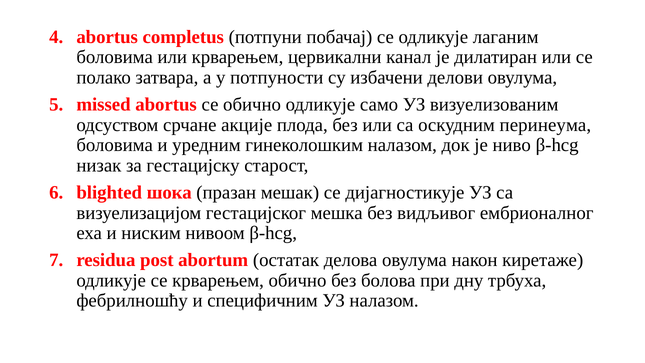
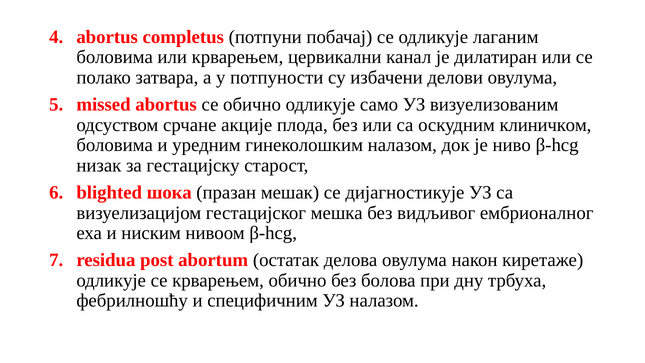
перинеума: перинеума -> клиничком
